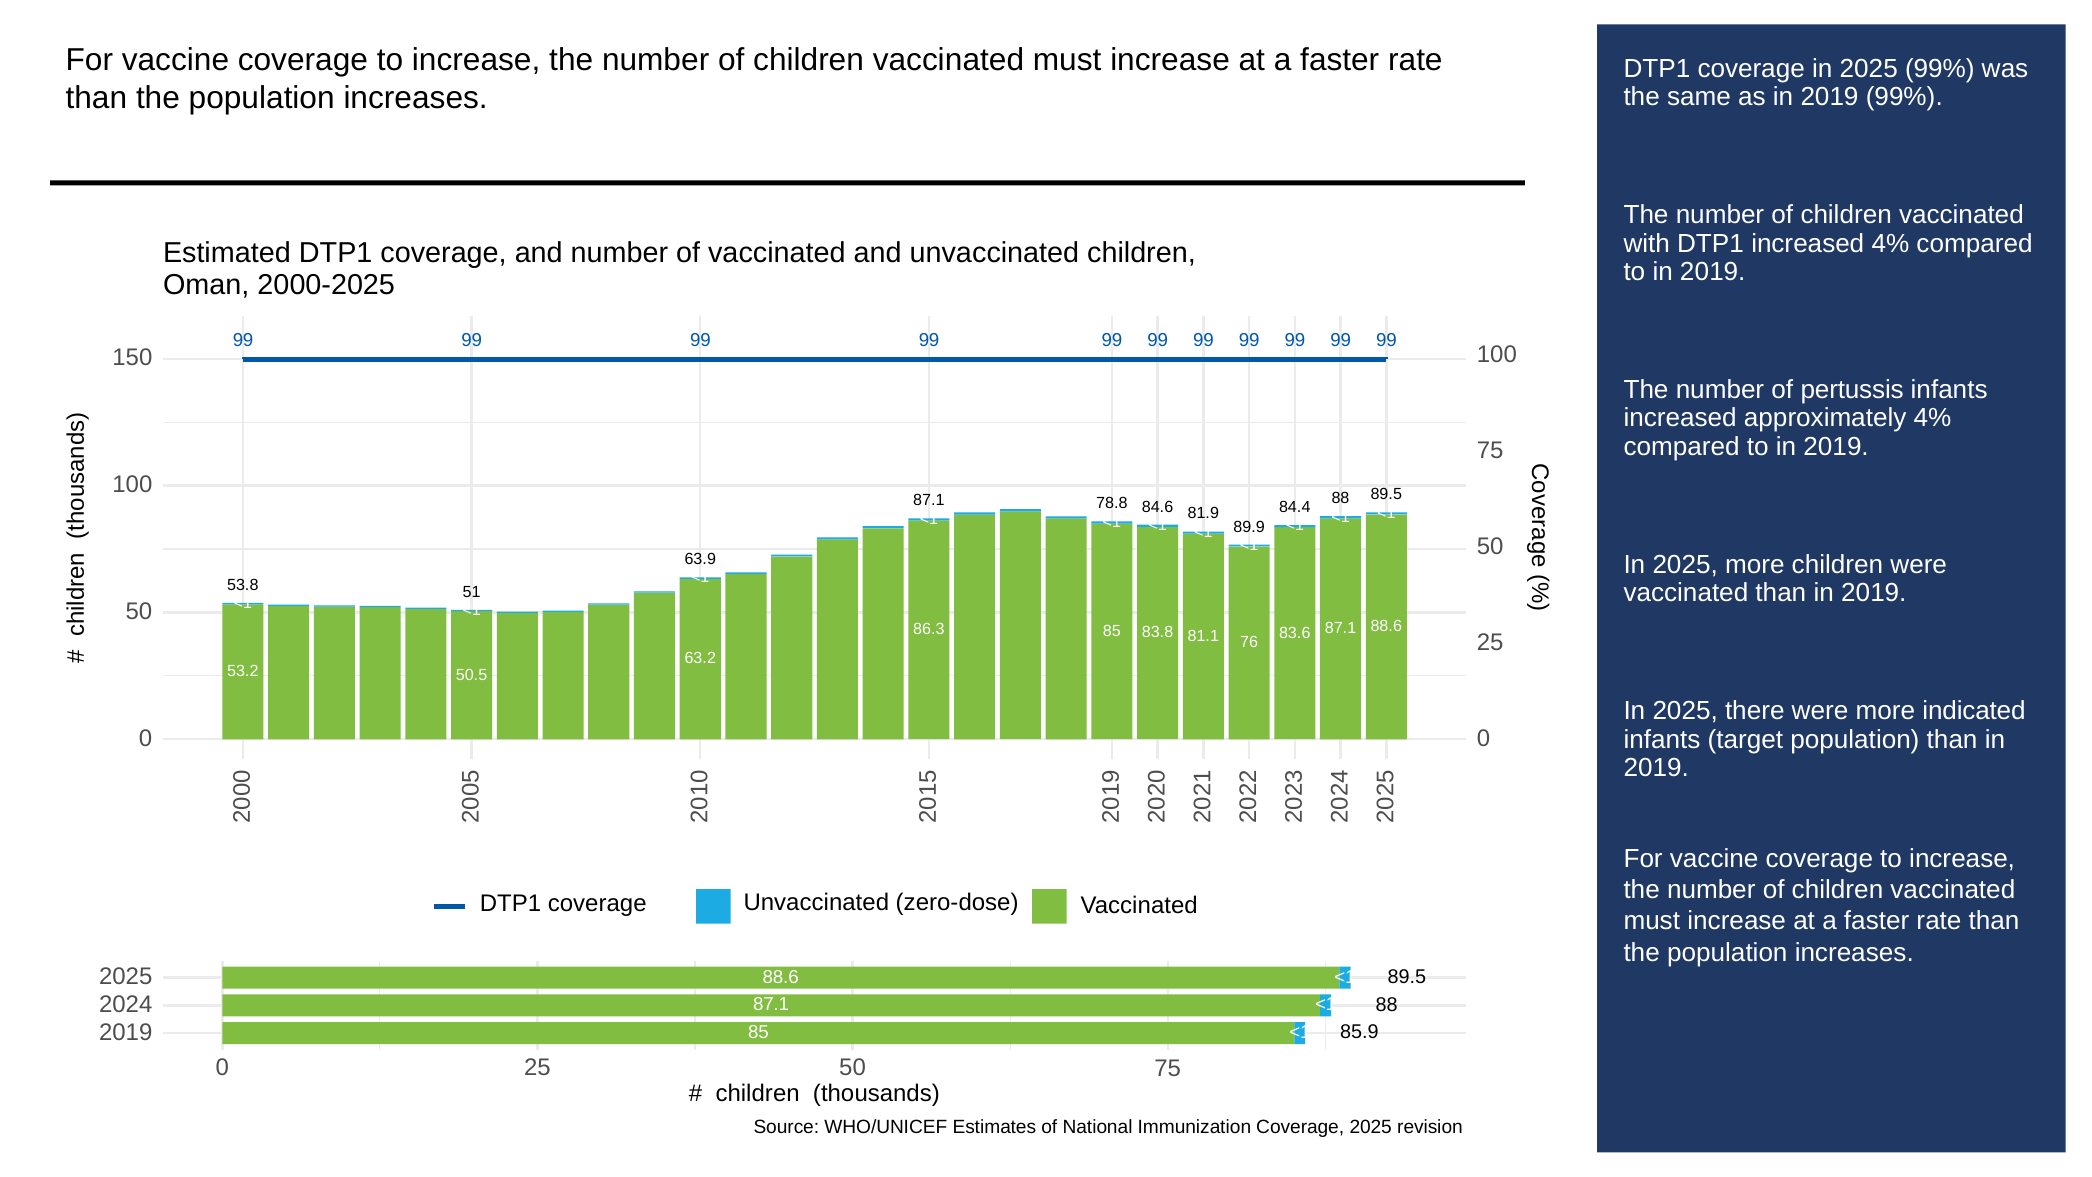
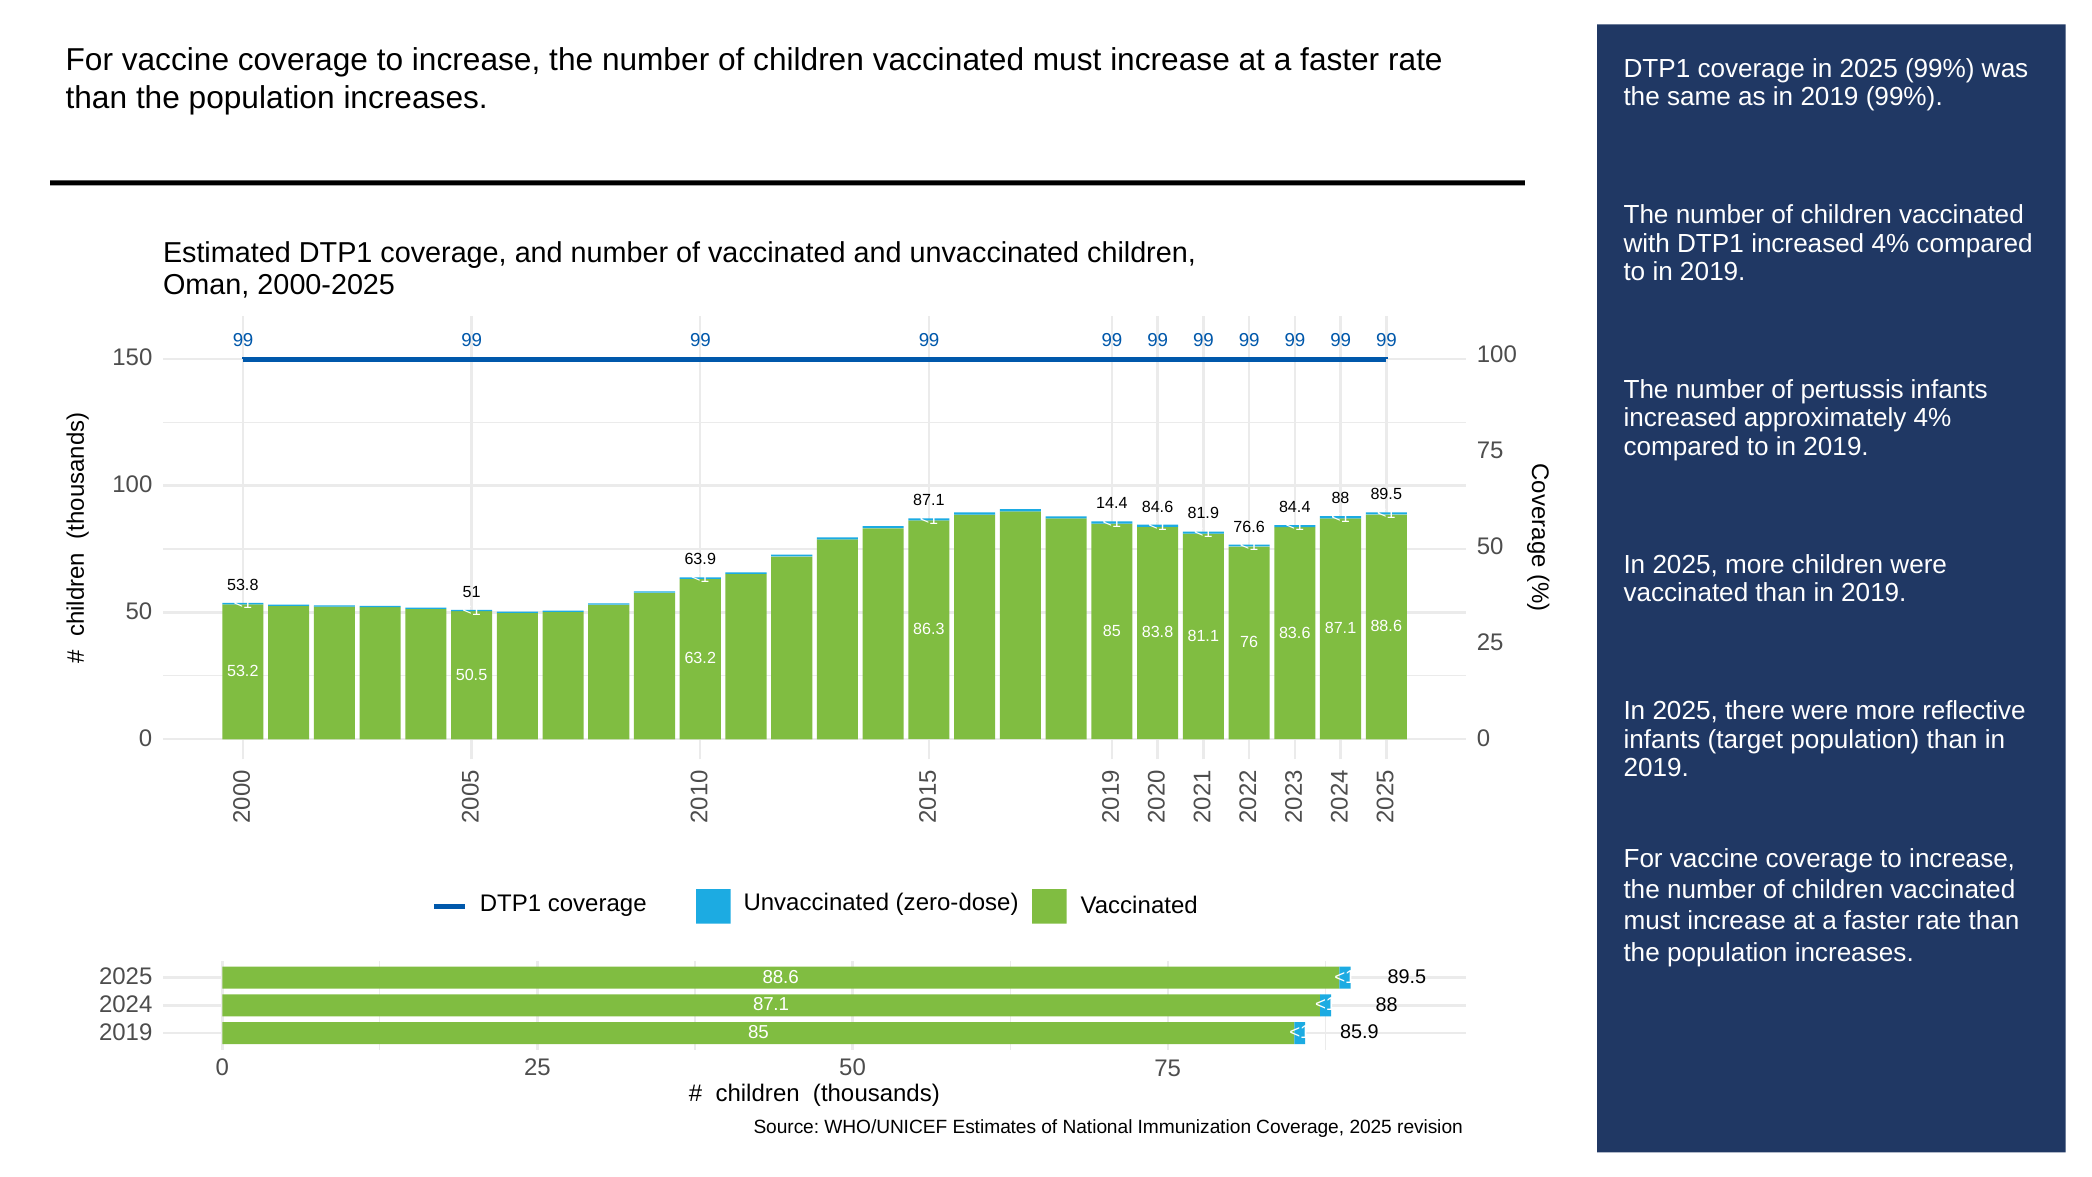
78.8: 78.8 -> 14.4
89.9: 89.9 -> 76.6
indicated: indicated -> reflective
